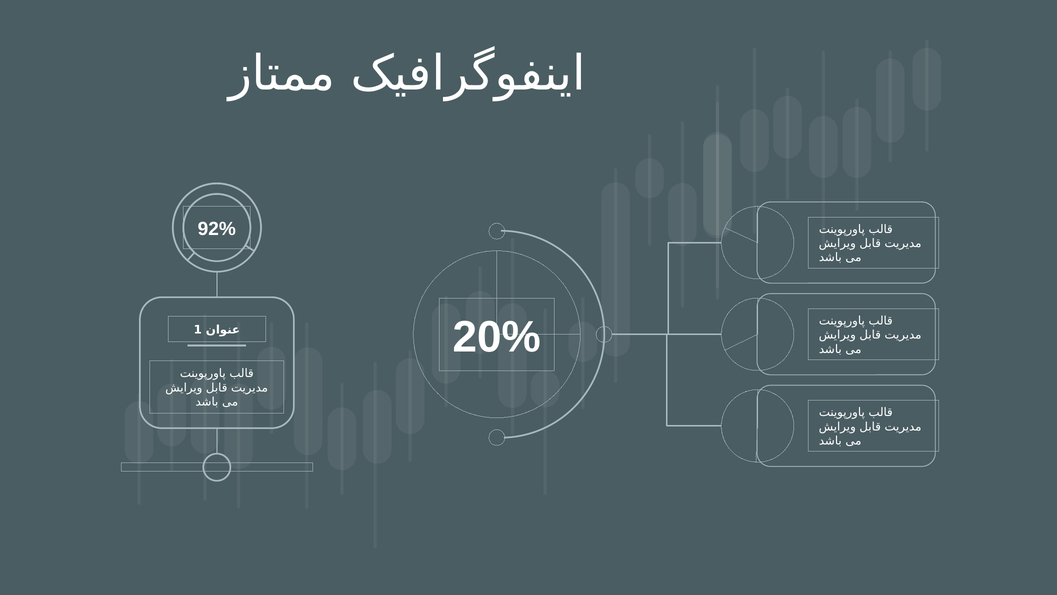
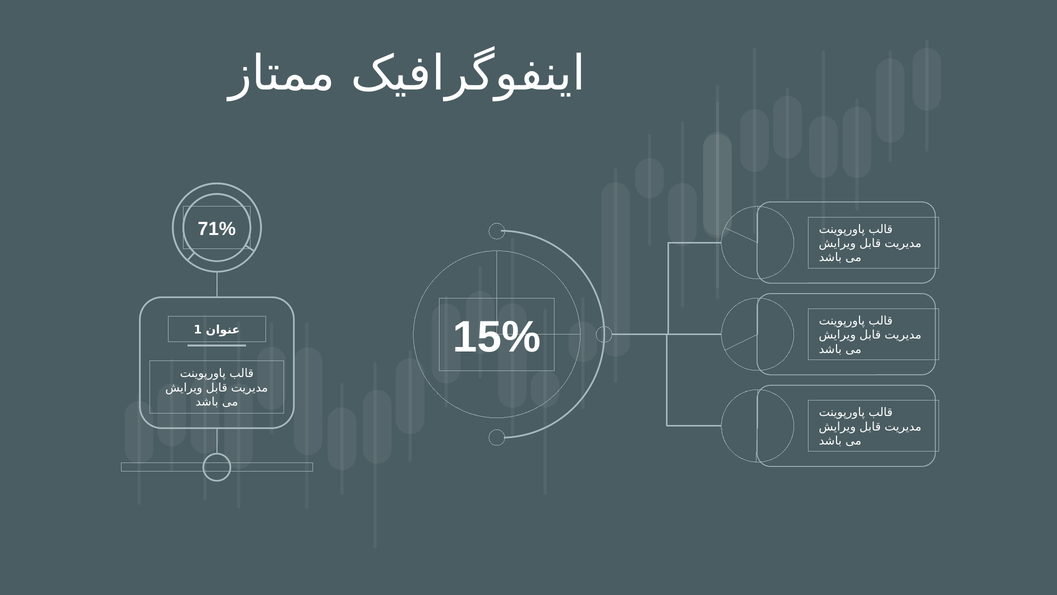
92%: 92% -> 71%
20%: 20% -> 15%
